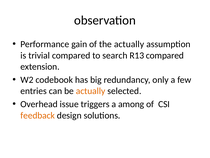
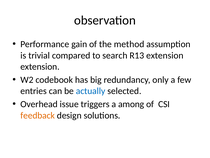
the actually: actually -> method
R13 compared: compared -> extension
actually at (91, 91) colour: orange -> blue
